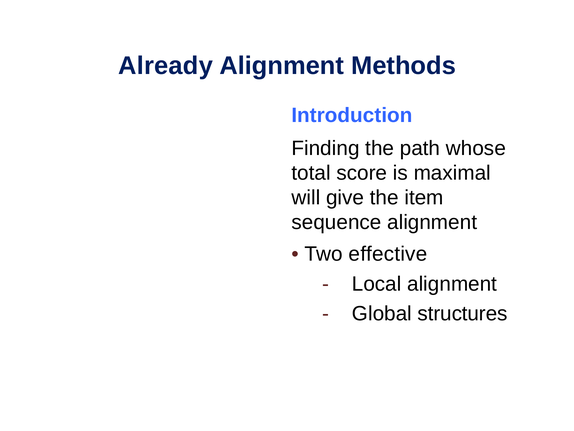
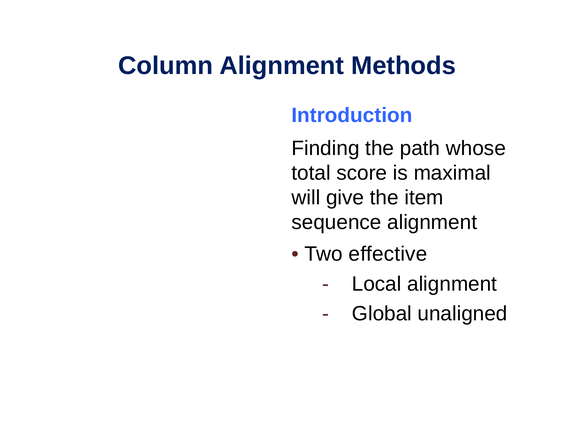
Already: Already -> Column
structures: structures -> unaligned
